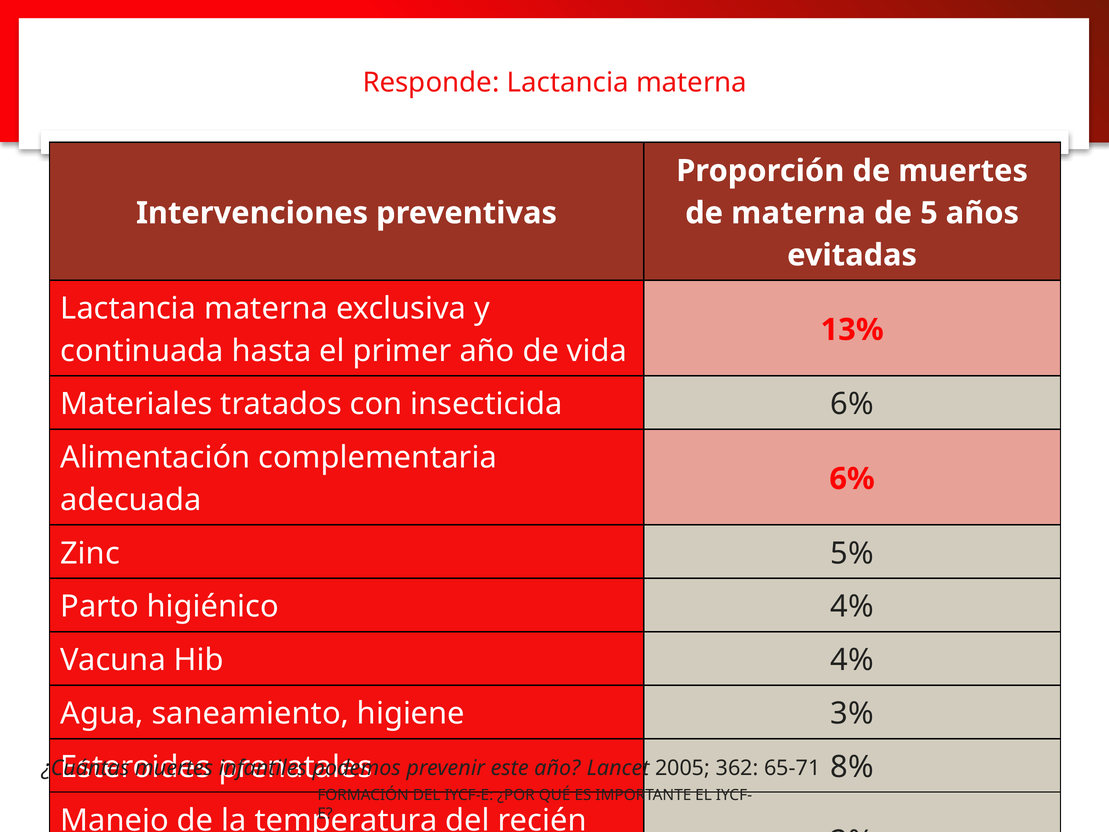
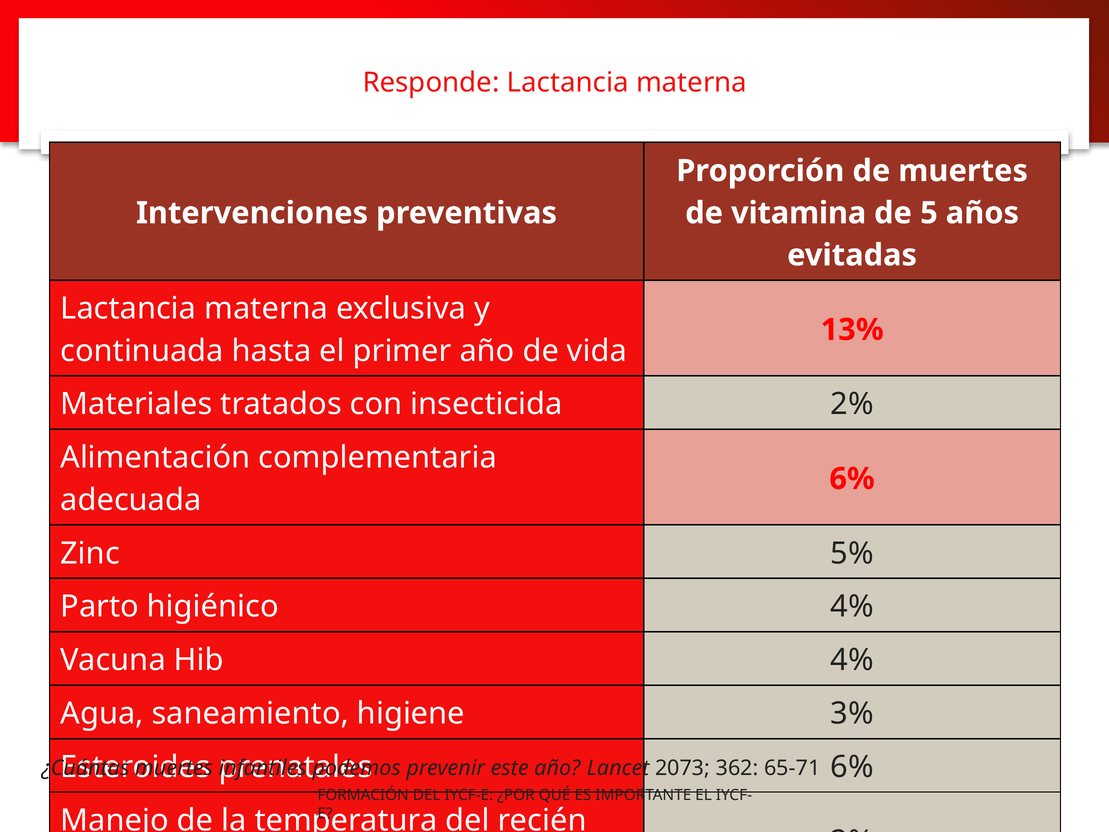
de materna: materna -> vitamina
insecticida 6%: 6% -> 2%
8% at (852, 767): 8% -> 6%
2005: 2005 -> 2073
